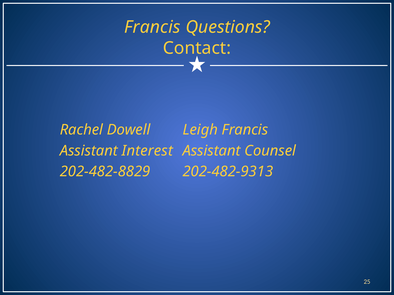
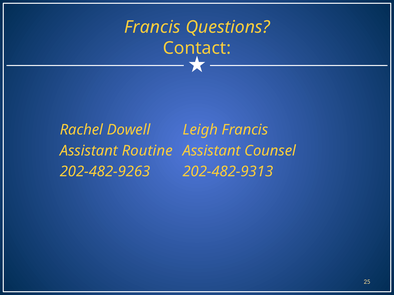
Interest: Interest -> Routine
202-482-8829: 202-482-8829 -> 202-482-9263
